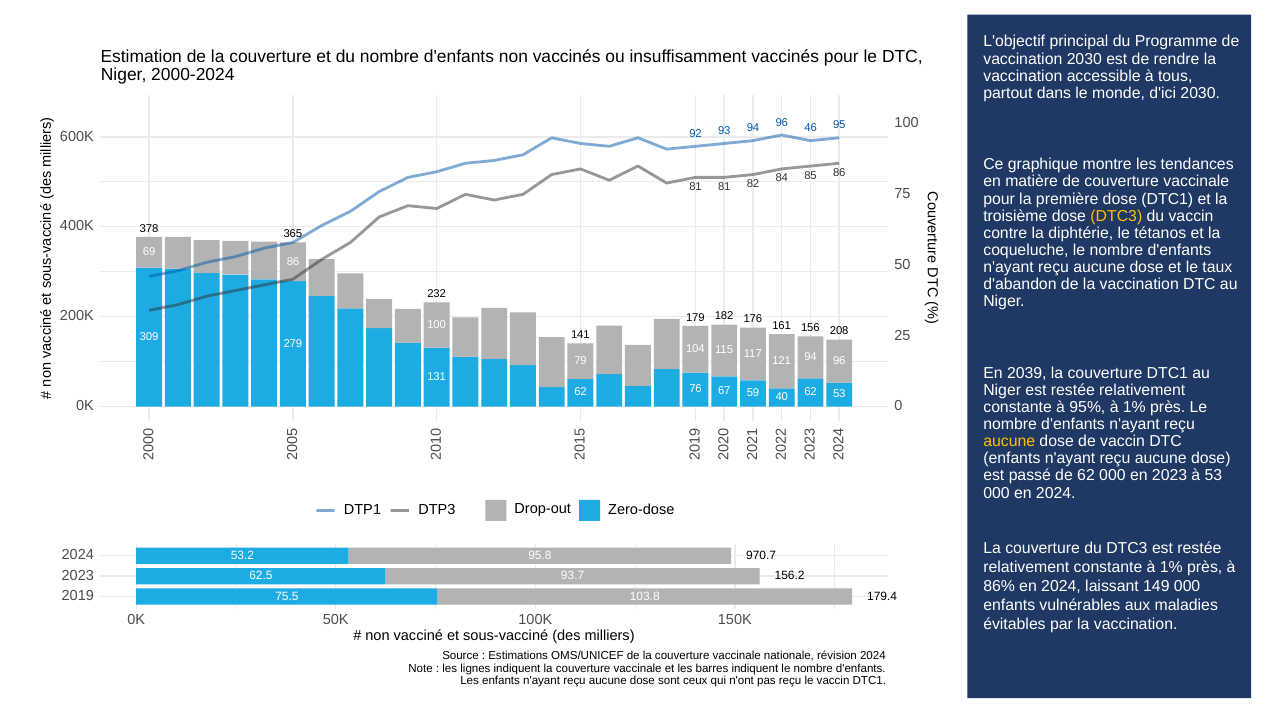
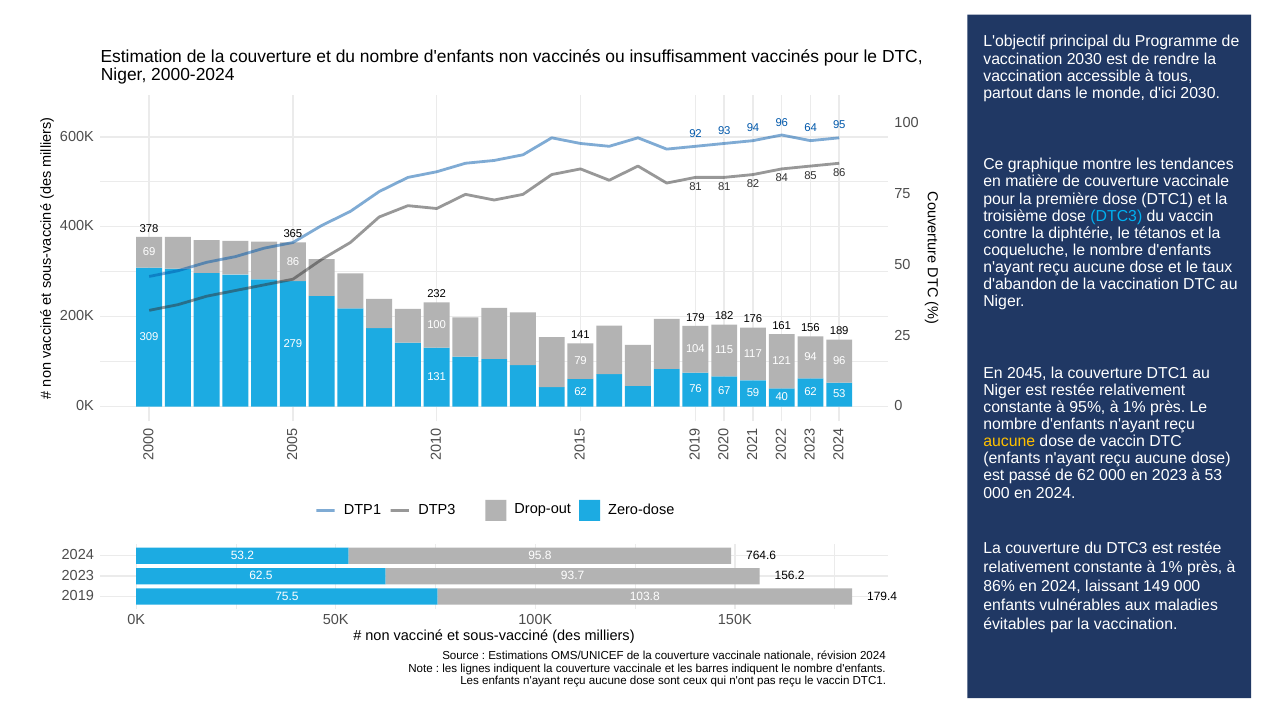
46: 46 -> 64
DTC3 at (1116, 216) colour: yellow -> light blue
208: 208 -> 189
2039: 2039 -> 2045
970.7: 970.7 -> 764.6
